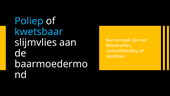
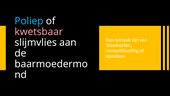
kwetsbaar colour: light blue -> pink
